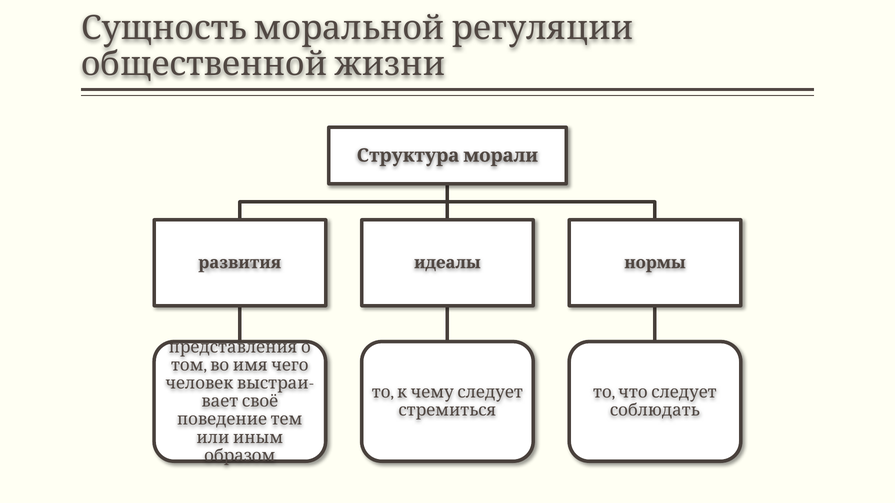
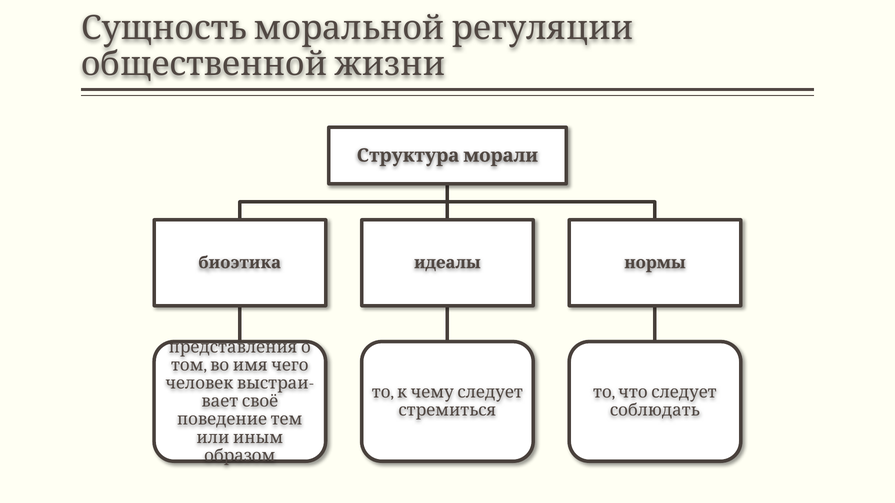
развития: развития -> биоэтика
